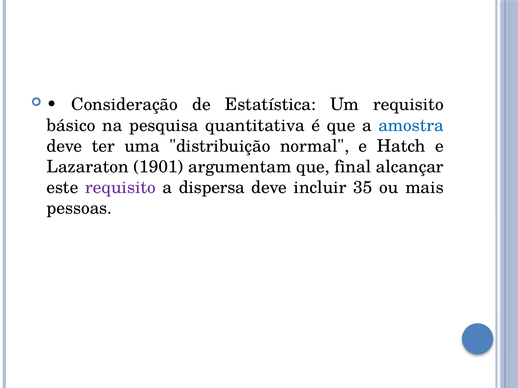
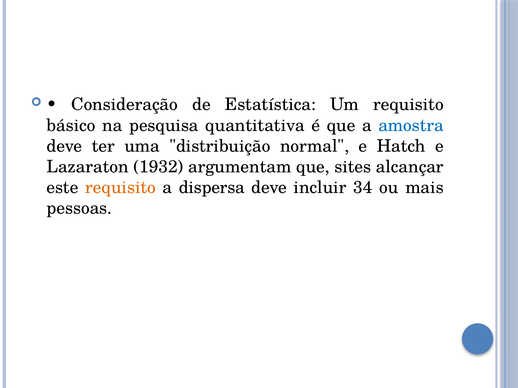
1901: 1901 -> 1932
final: final -> sites
requisito at (121, 188) colour: purple -> orange
35: 35 -> 34
